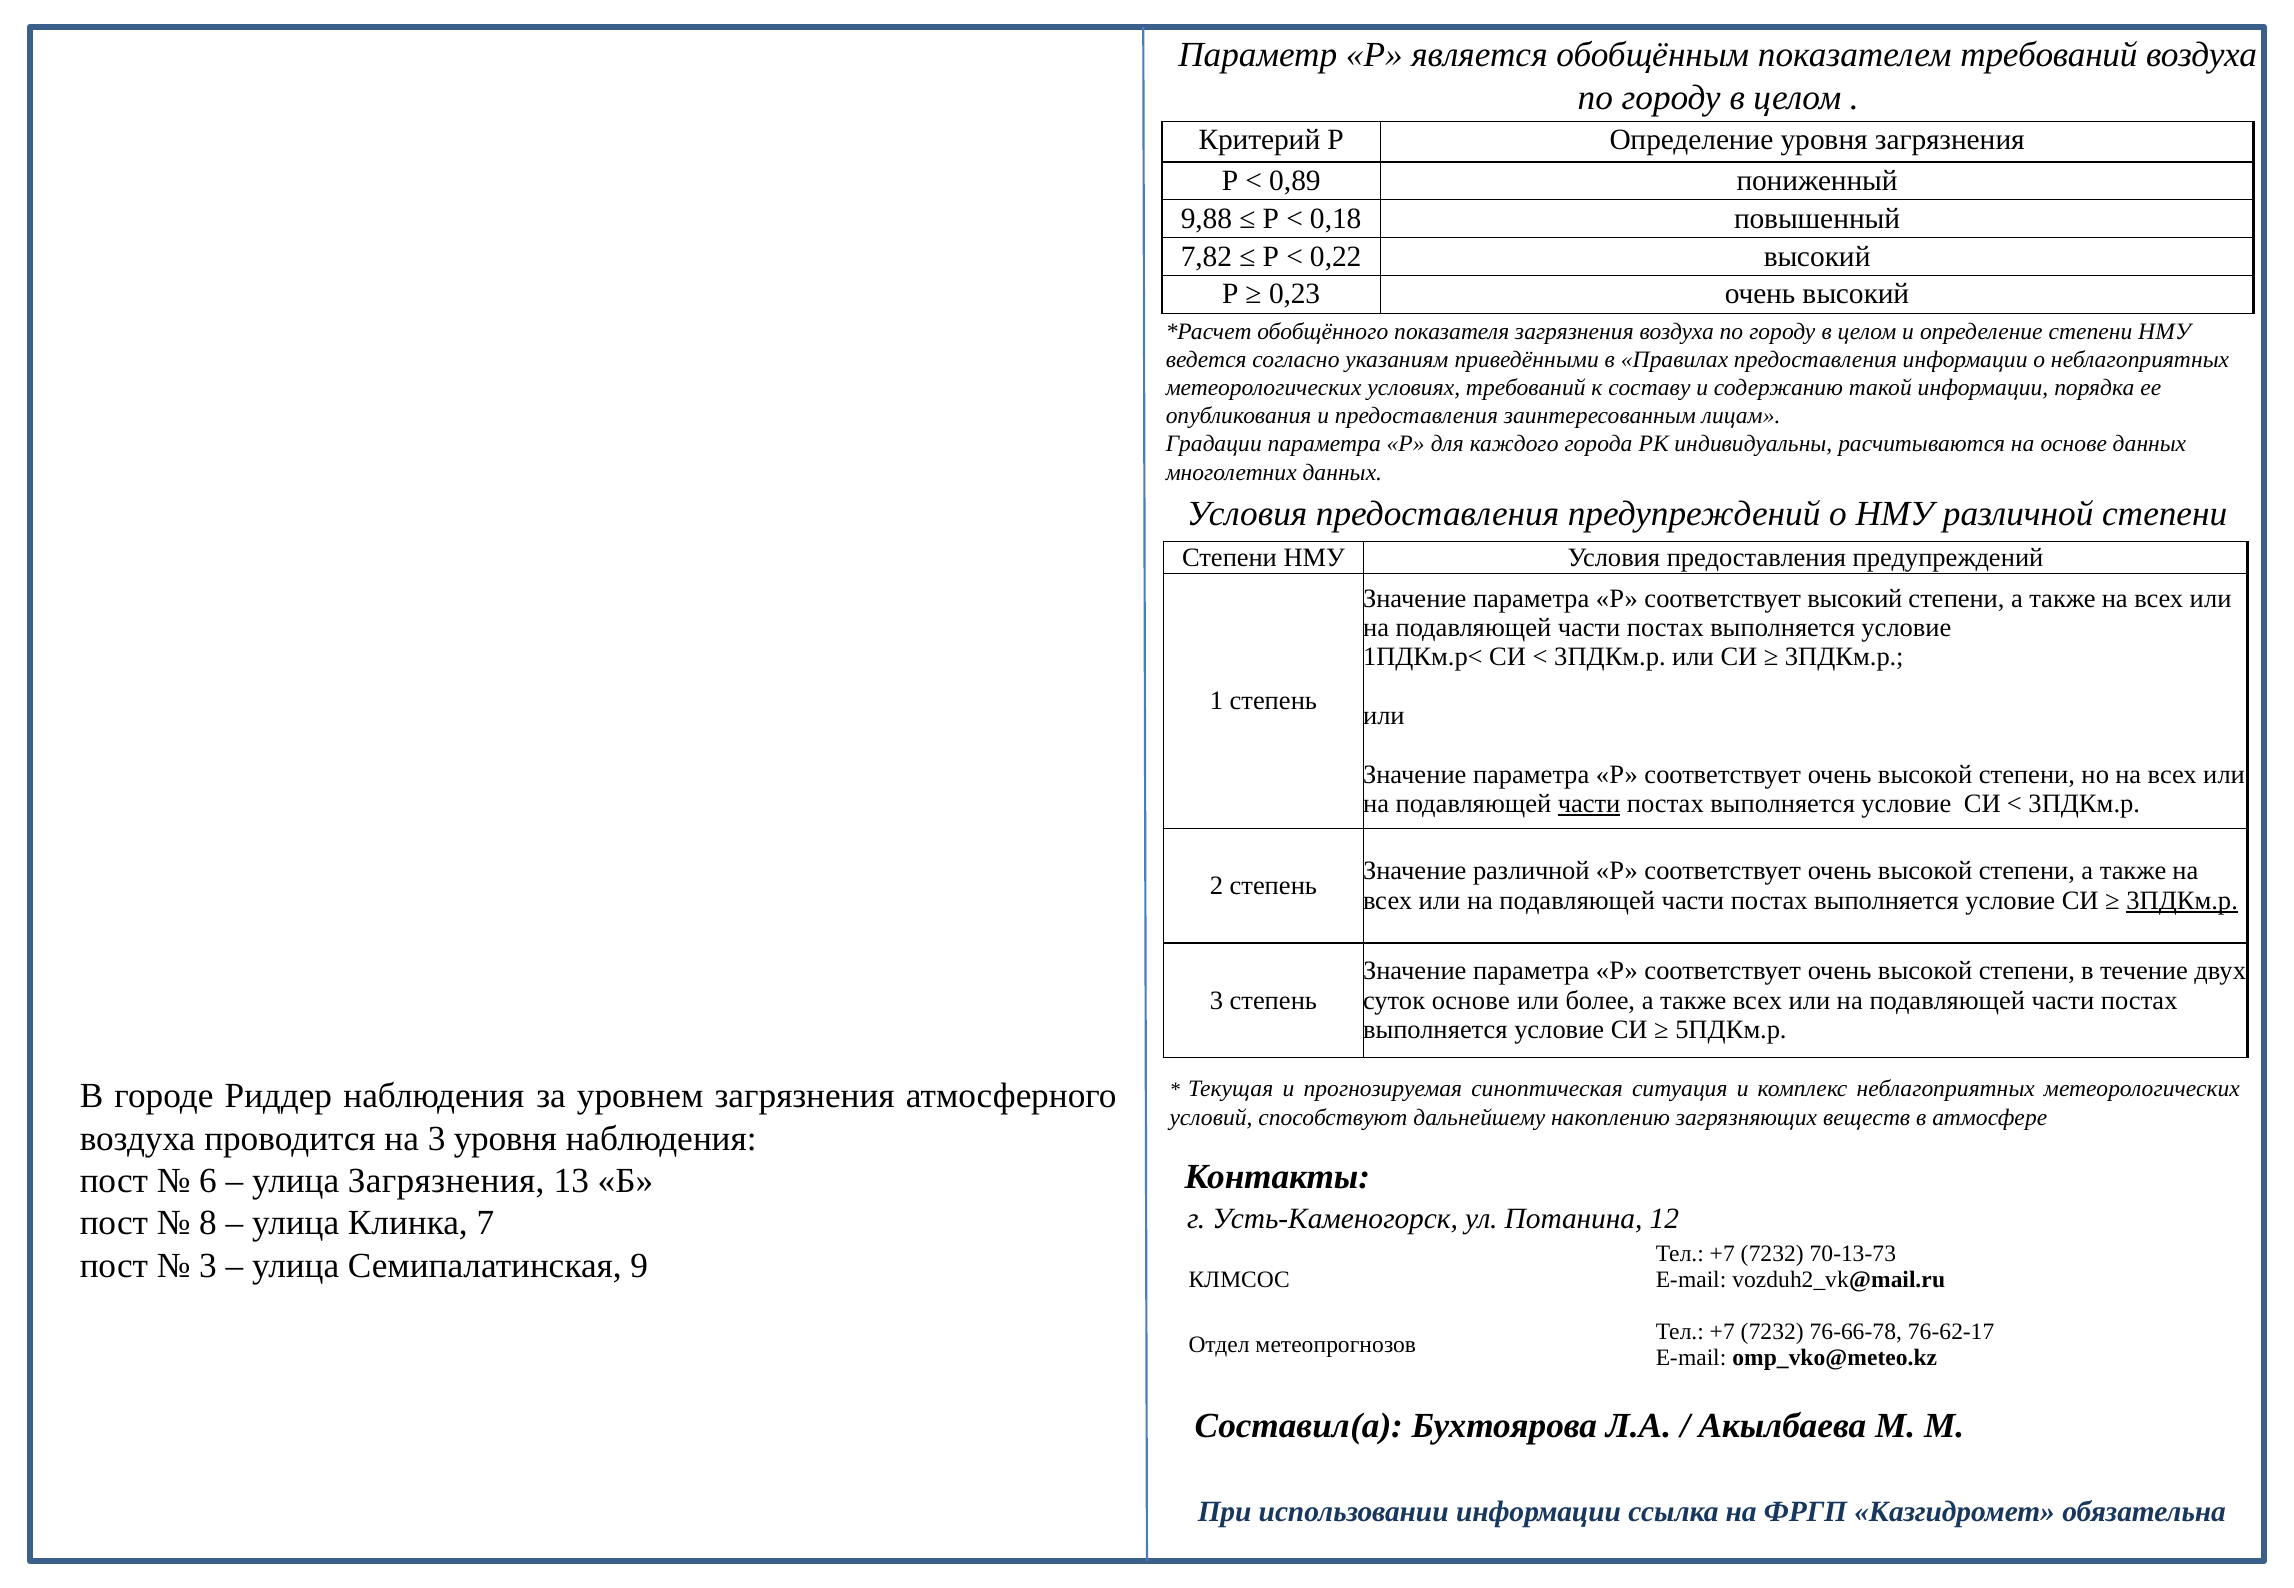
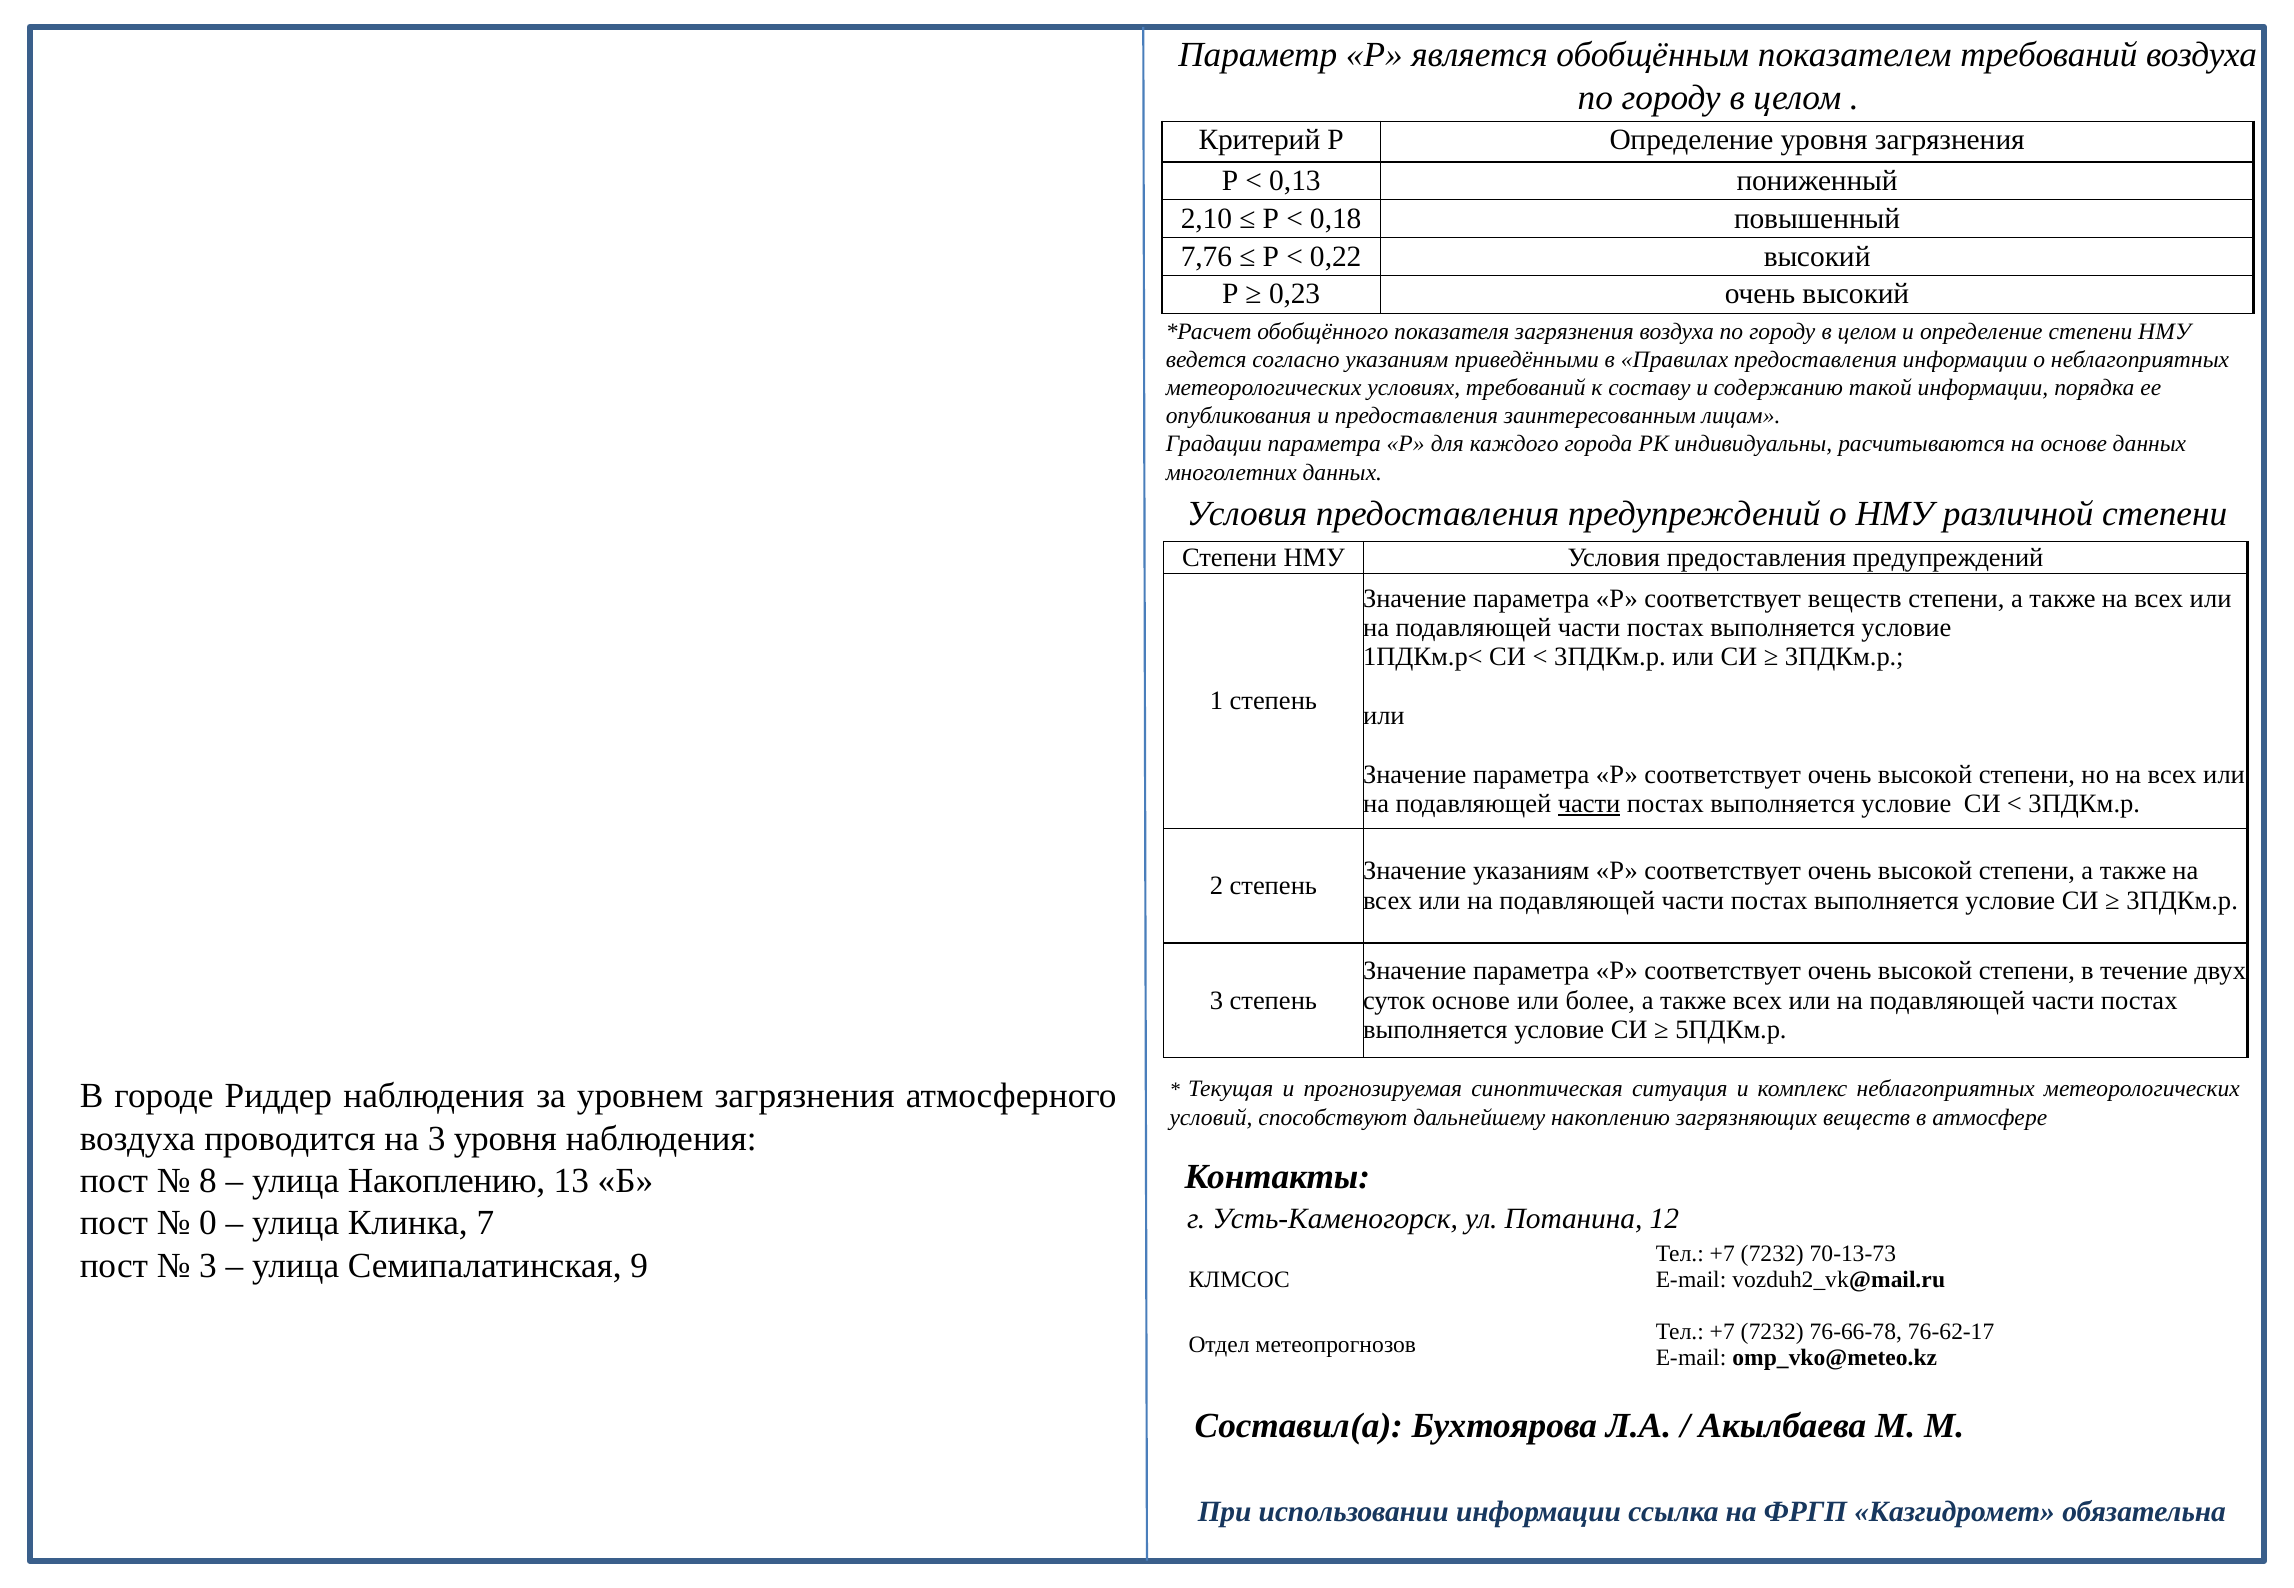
0,89: 0,89 -> 0,13
9,88: 9,88 -> 2,10
7,82: 7,82 -> 7,76
соответствует высокий: высокий -> веществ
Значение различной: различной -> указаниям
3ПДКм.р at (2182, 901) underline: present -> none
6: 6 -> 8
улица Загрязнения: Загрязнения -> Накоплению
8: 8 -> 0
